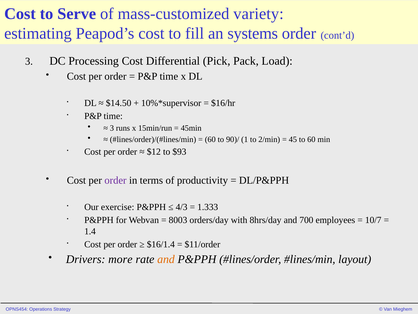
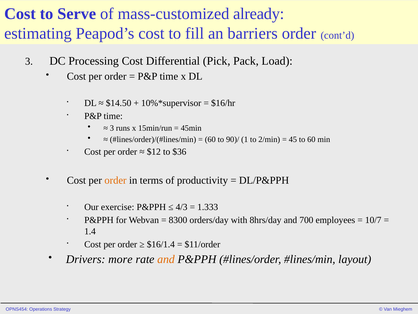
variety: variety -> already
systems: systems -> barriers
$93: $93 -> $36
order at (116, 180) colour: purple -> orange
8003: 8003 -> 8300
